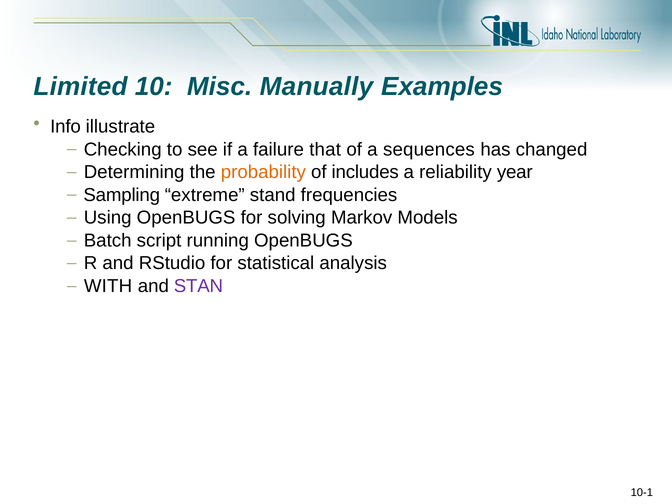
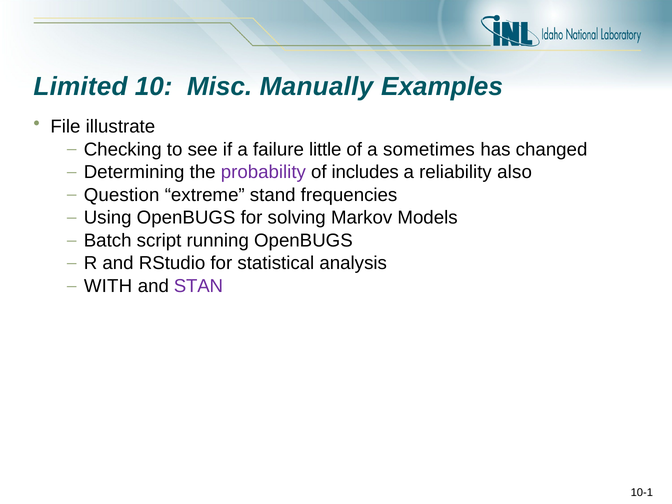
Info: Info -> File
that: that -> little
sequences: sequences -> sometimes
probability colour: orange -> purple
year: year -> also
Sampling: Sampling -> Question
